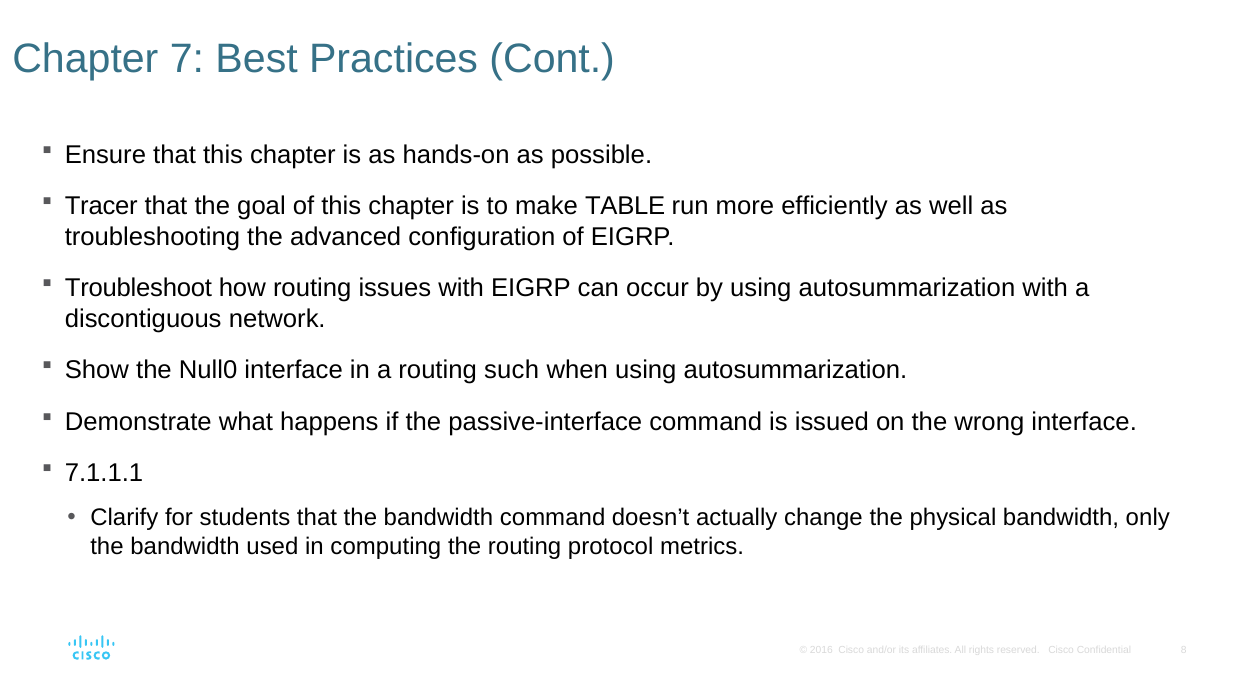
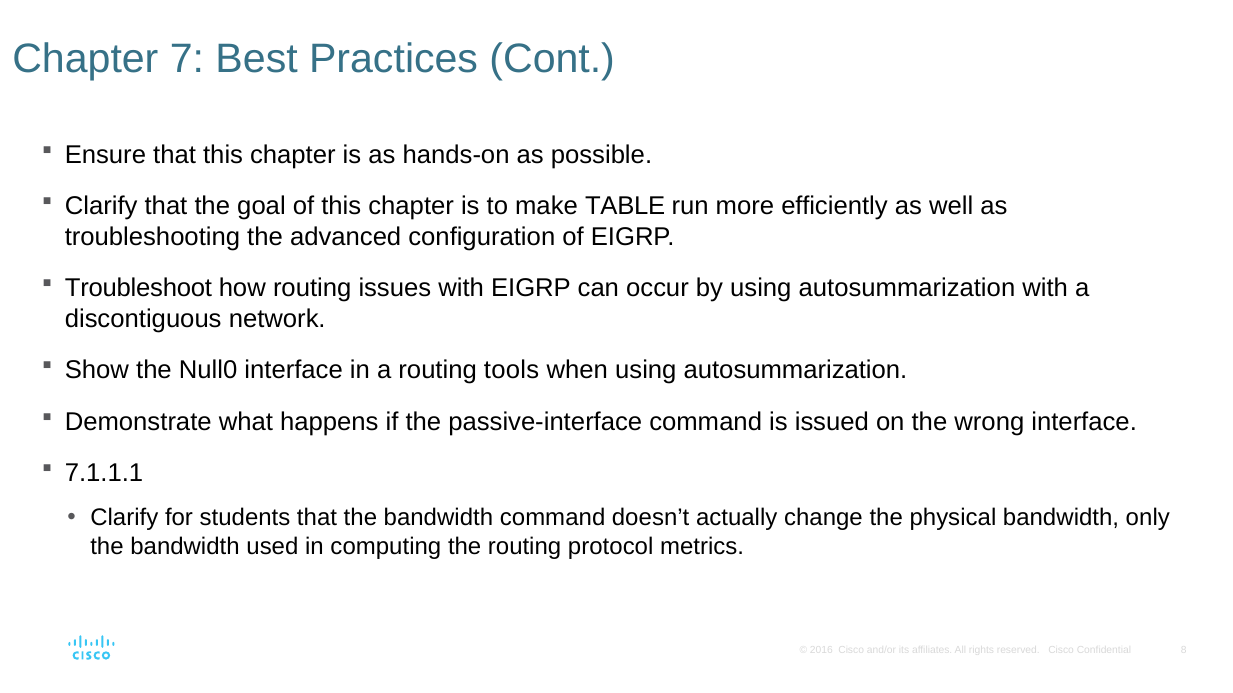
Tracer at (101, 206): Tracer -> Clarify
such: such -> tools
